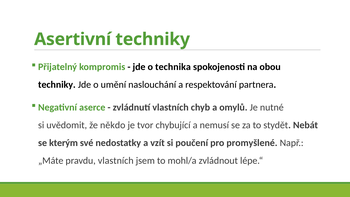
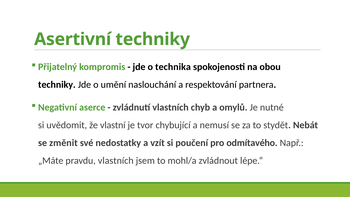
někdo: někdo -> vlastní
kterým: kterým -> změnit
promyšlené: promyšlené -> odmítavého
